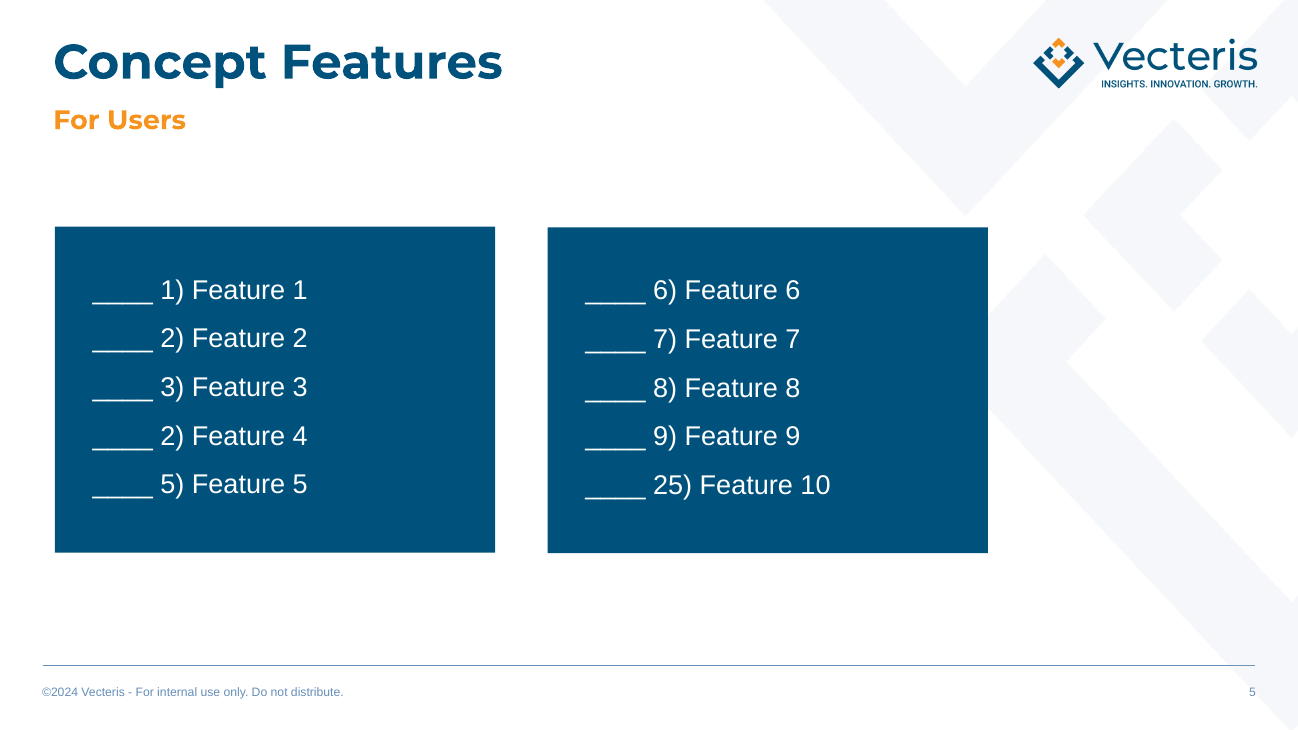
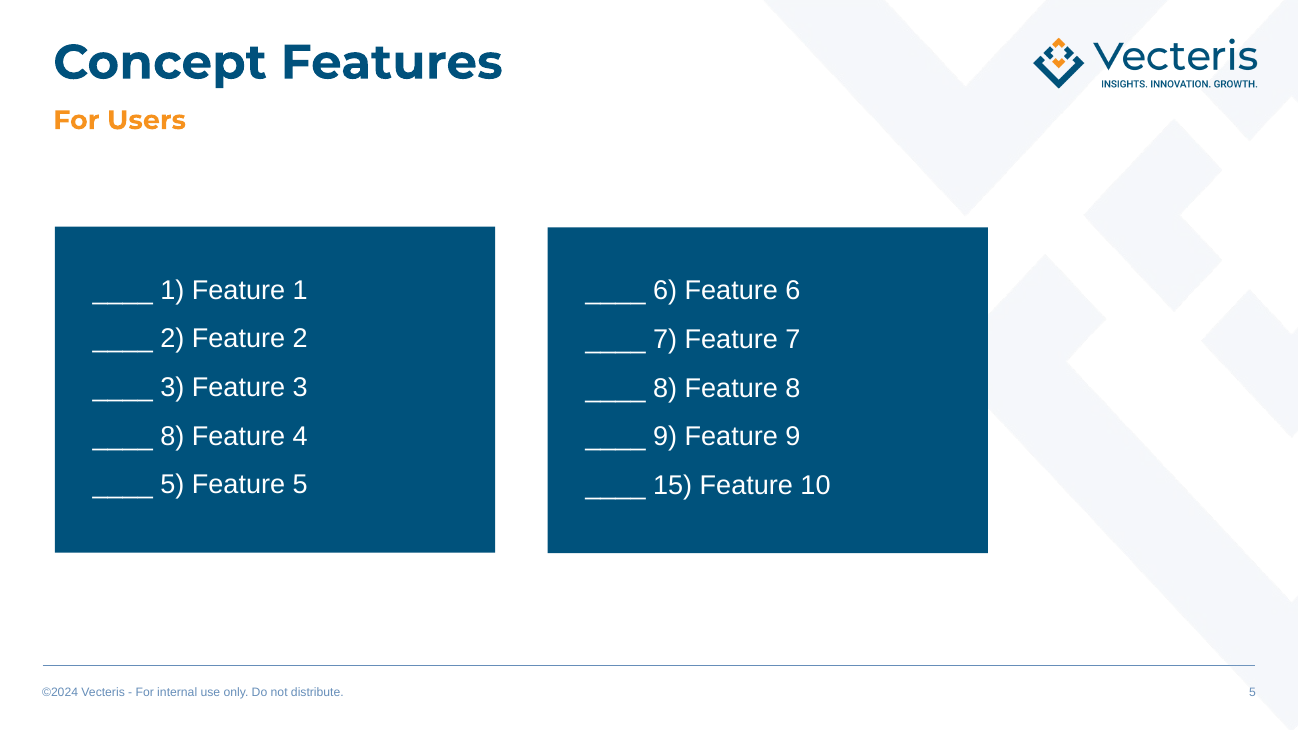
2 at (172, 436): 2 -> 8
25: 25 -> 15
